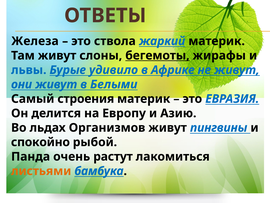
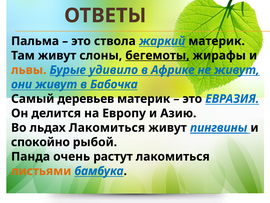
Железа: Железа -> Пальма
львы colour: blue -> orange
Белыми: Белыми -> Бабочка
строения: строения -> деревьев
льдах Организмов: Организмов -> Лакомиться
пингвины underline: none -> present
